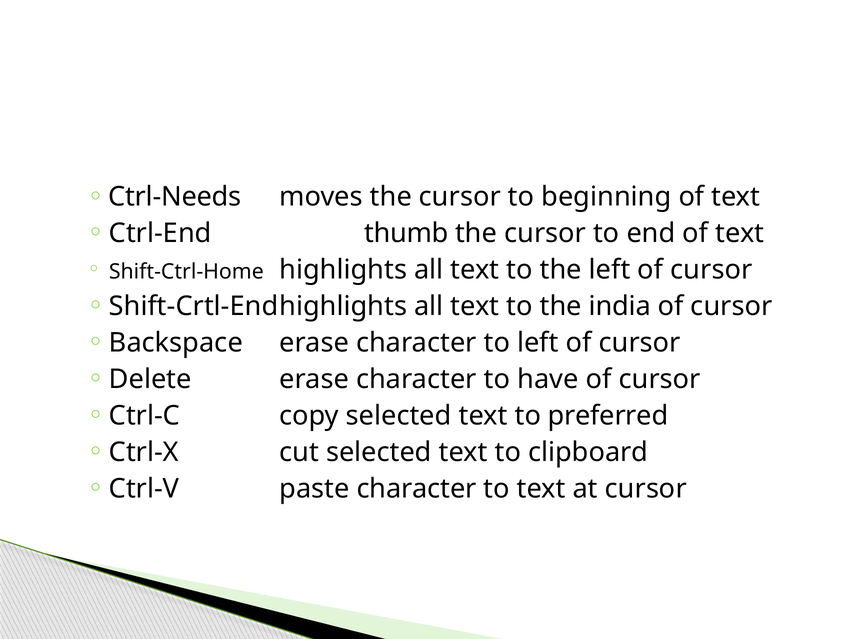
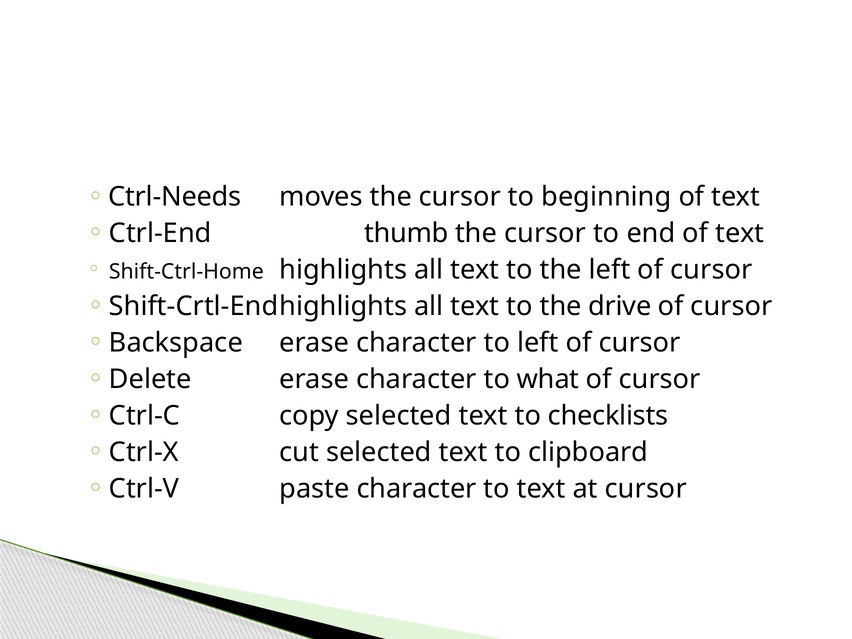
india: india -> drive
have: have -> what
preferred: preferred -> checklists
